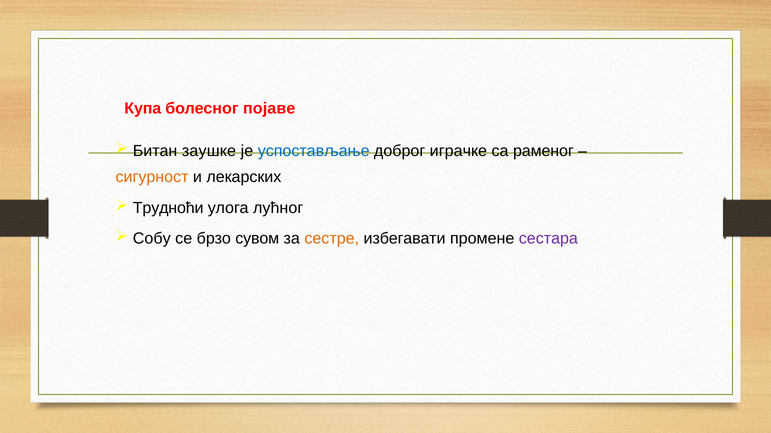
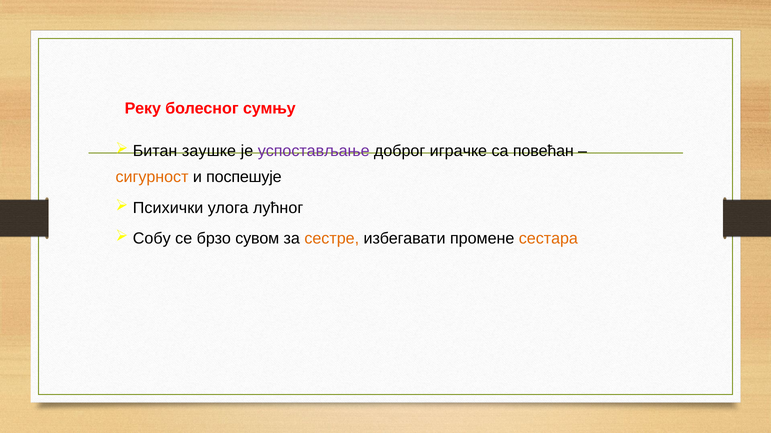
Купа: Купа -> Реку
појаве: појаве -> сумњу
успостављање colour: blue -> purple
раменог: раменог -> повећан
лекарских: лекарских -> поспешује
Трудноћи: Трудноћи -> Психички
сестара colour: purple -> orange
